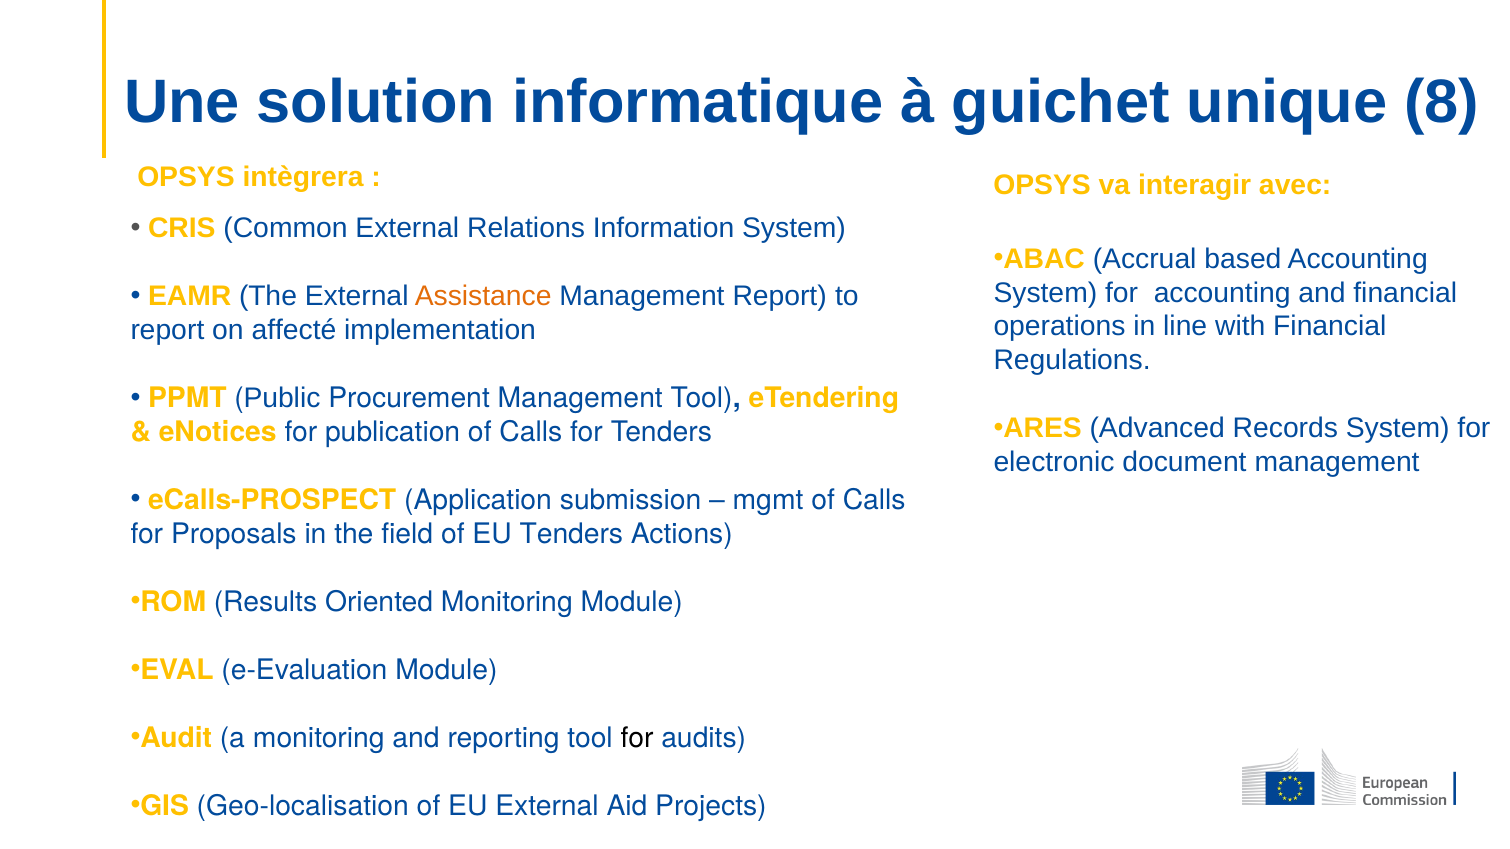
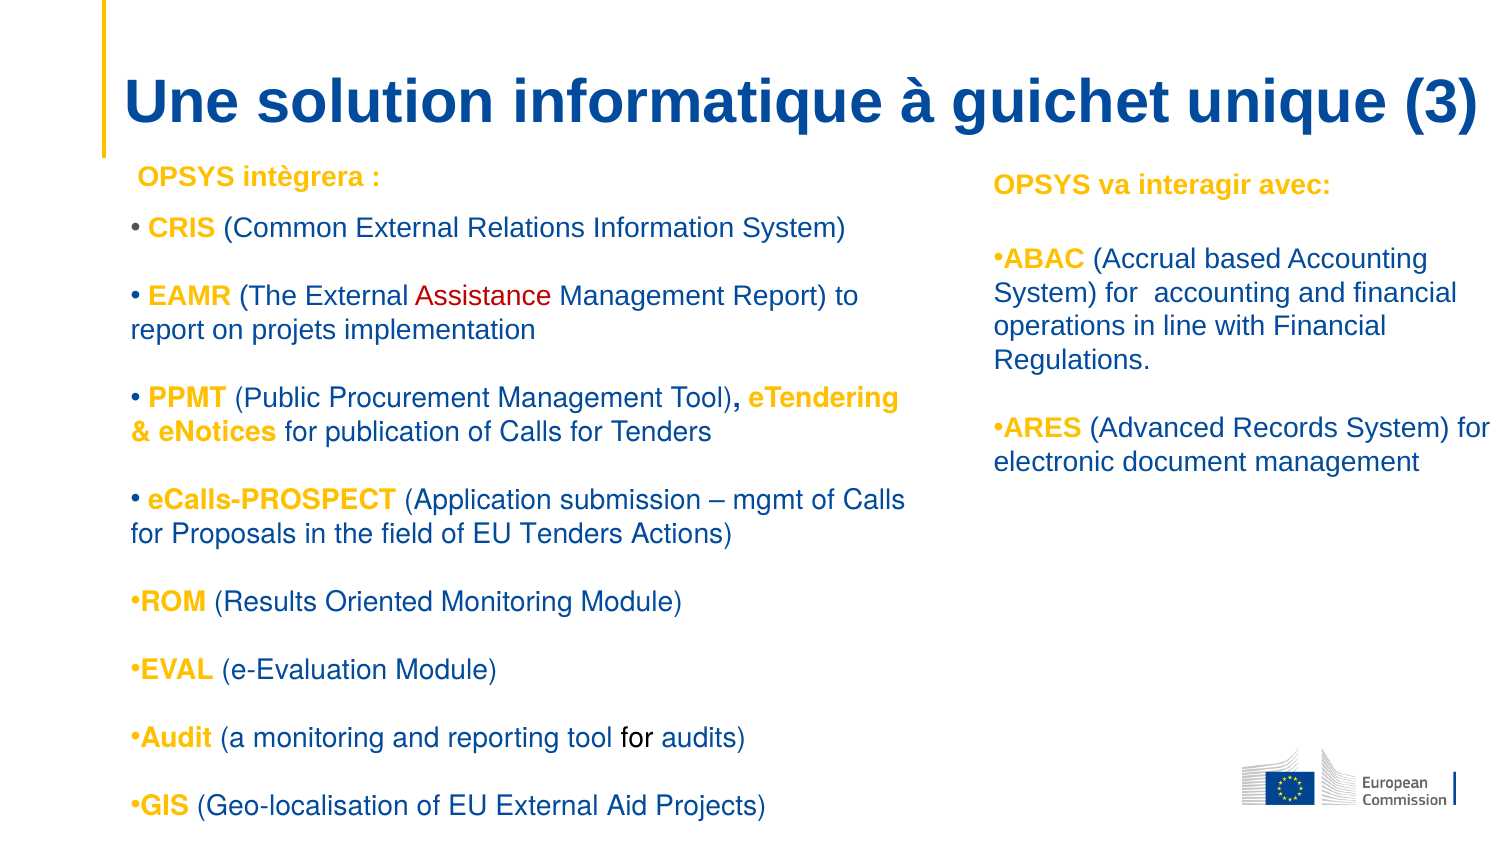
8: 8 -> 3
Assistance colour: orange -> red
affecté: affecté -> projets
